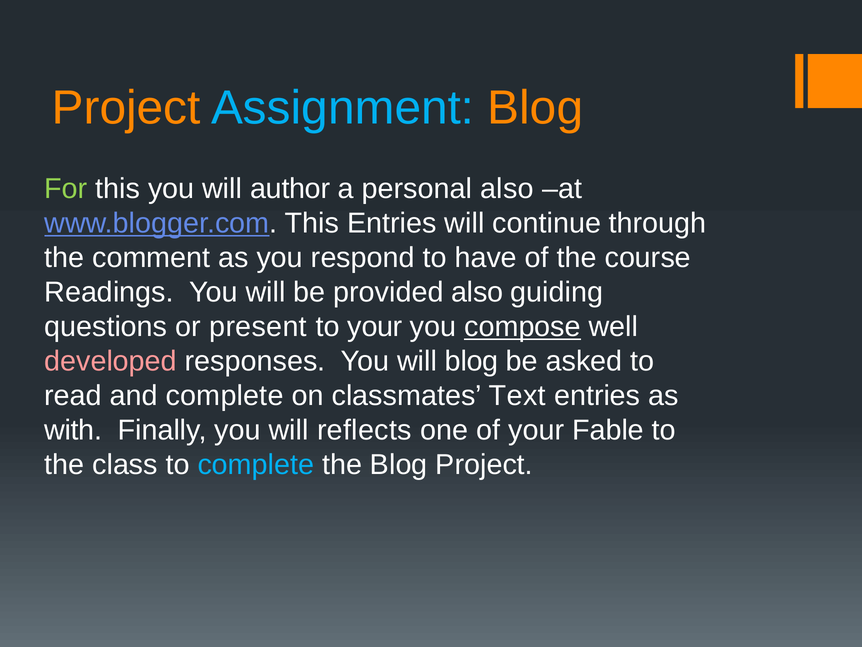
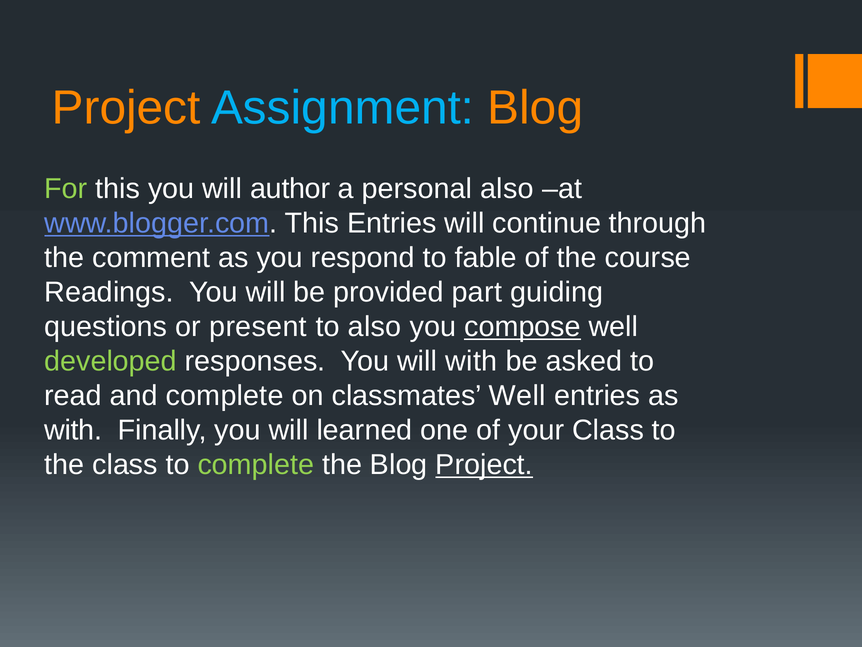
have: have -> fable
provided also: also -> part
to your: your -> also
developed colour: pink -> light green
will blog: blog -> with
classmates Text: Text -> Well
reflects: reflects -> learned
your Fable: Fable -> Class
complete at (256, 465) colour: light blue -> light green
Project at (484, 465) underline: none -> present
